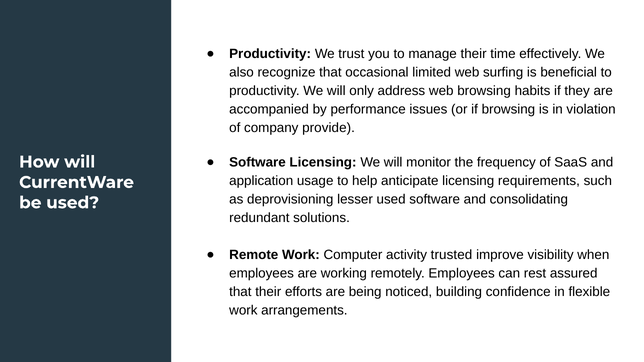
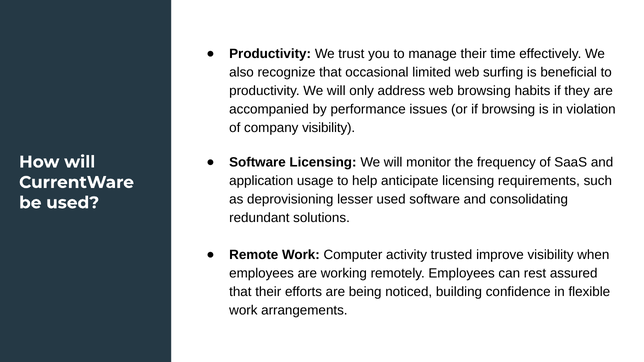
company provide: provide -> visibility
